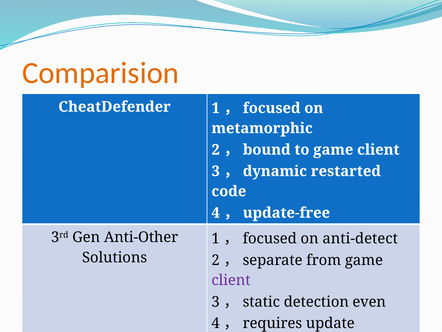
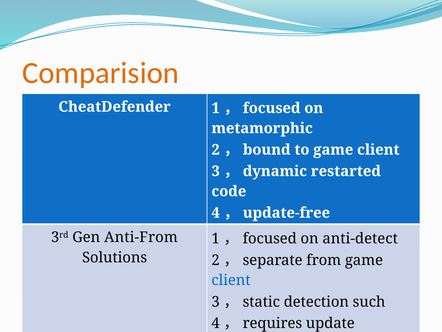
Anti-Other: Anti-Other -> Anti-From
client at (231, 280) colour: purple -> blue
even: even -> such
